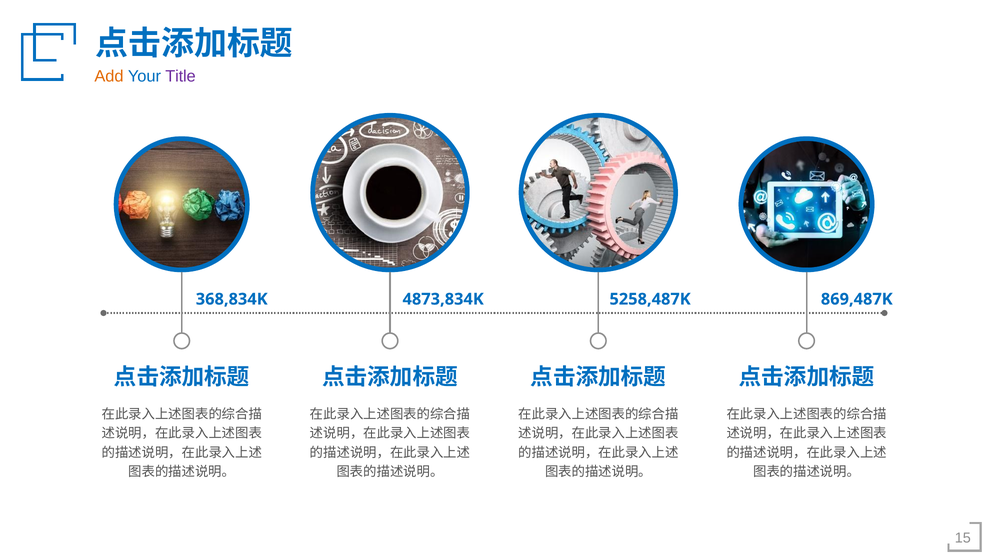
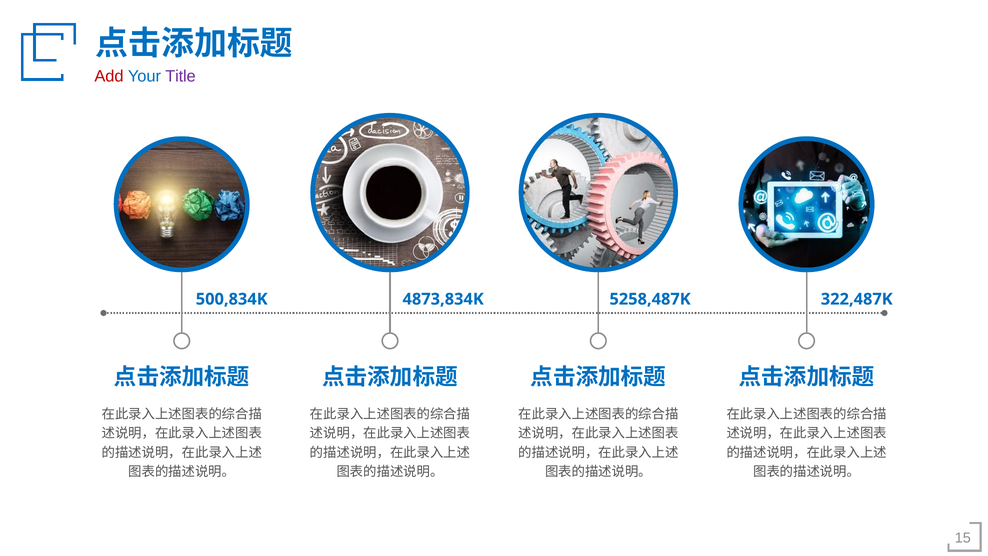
Add colour: orange -> red
368,834K: 368,834K -> 500,834K
869,487K: 869,487K -> 322,487K
